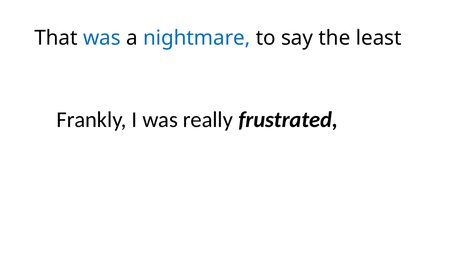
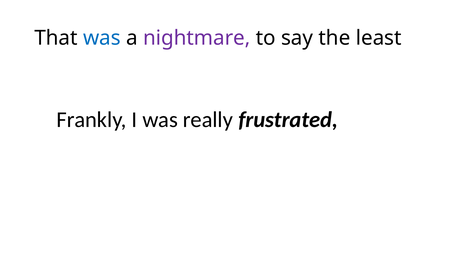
nightmare colour: blue -> purple
